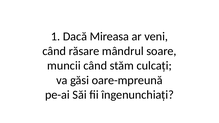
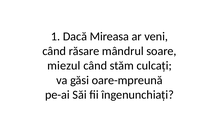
muncii: muncii -> miezul
